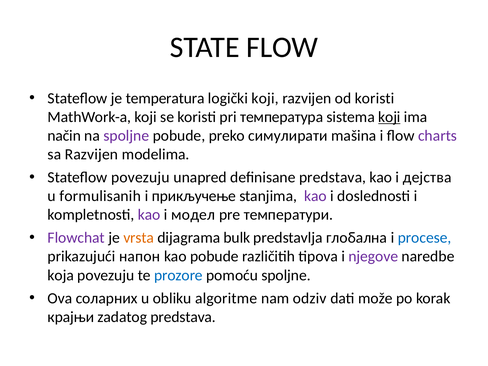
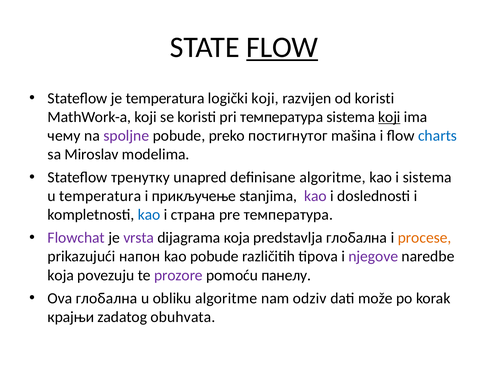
FLOW at (282, 47) underline: none -> present
način: način -> чему
симулирати: симулирати -> постигнутог
charts colour: purple -> blue
sa Razvijen: Razvijen -> Miroslav
Stateflow povezuju: povezuju -> тренутку
definisane predstava: predstava -> algoritme
i дејства: дејства -> sistema
u formulisanih: formulisanih -> temperatura
kao at (149, 215) colour: purple -> blue
модел: модел -> страна
pre температури: температури -> температура
vrsta colour: orange -> purple
bulk: bulk -> која
procese colour: blue -> orange
prozore colour: blue -> purple
pomoću spoljne: spoljne -> панелу
Ova соларних: соларних -> глобална
zadatog predstava: predstava -> obuhvata
